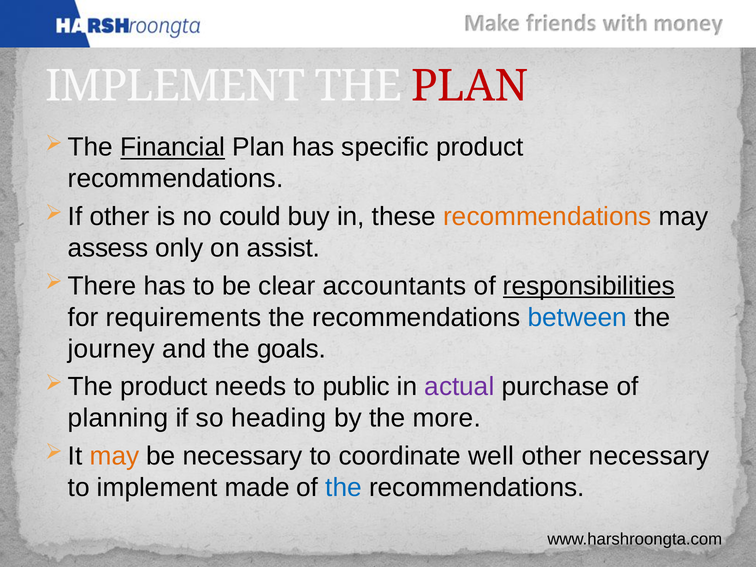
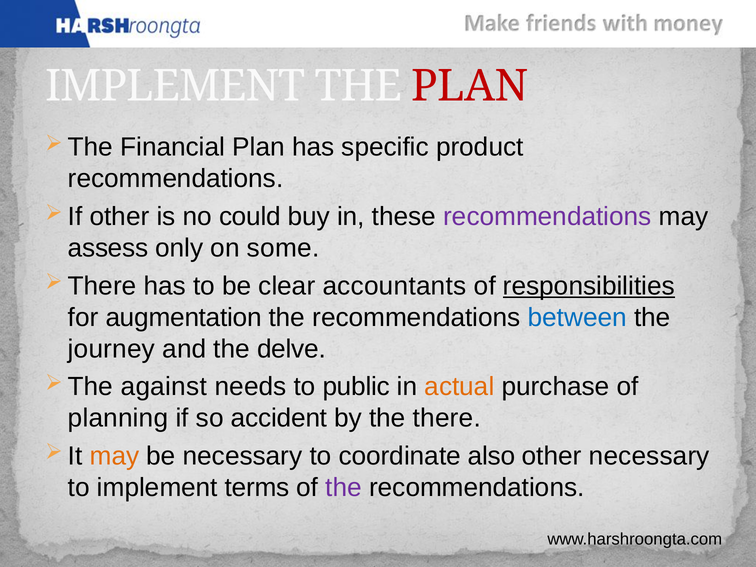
Financial underline: present -> none
recommendations at (547, 217) colour: orange -> purple
assist: assist -> some
requirements: requirements -> augmentation
goals: goals -> delve
product at (164, 387): product -> against
actual colour: purple -> orange
heading: heading -> accident
more: more -> there
well: well -> also
made: made -> terms
the at (344, 487) colour: blue -> purple
